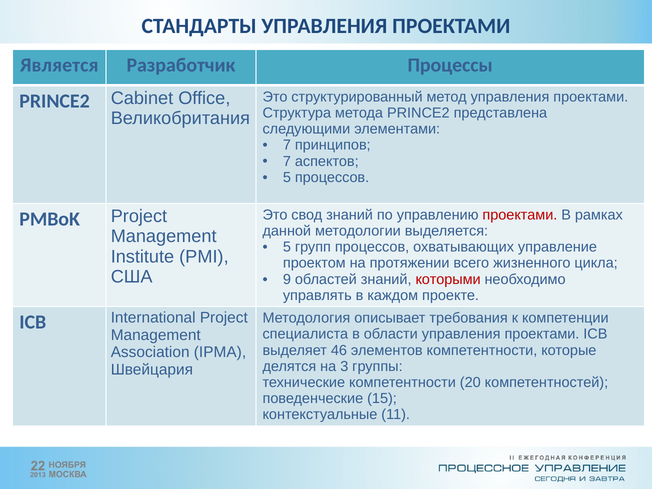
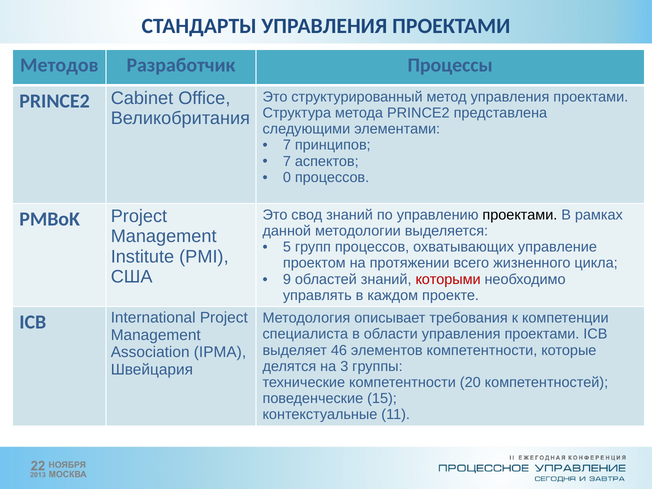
Является: Является -> Методов
5 at (287, 177): 5 -> 0
проектами at (520, 215) colour: red -> black
